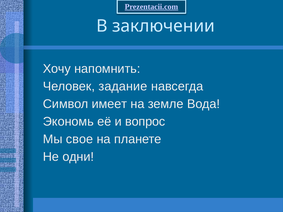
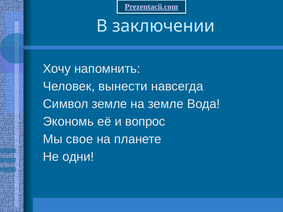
задание: задание -> вынести
Символ имеет: имеет -> земле
